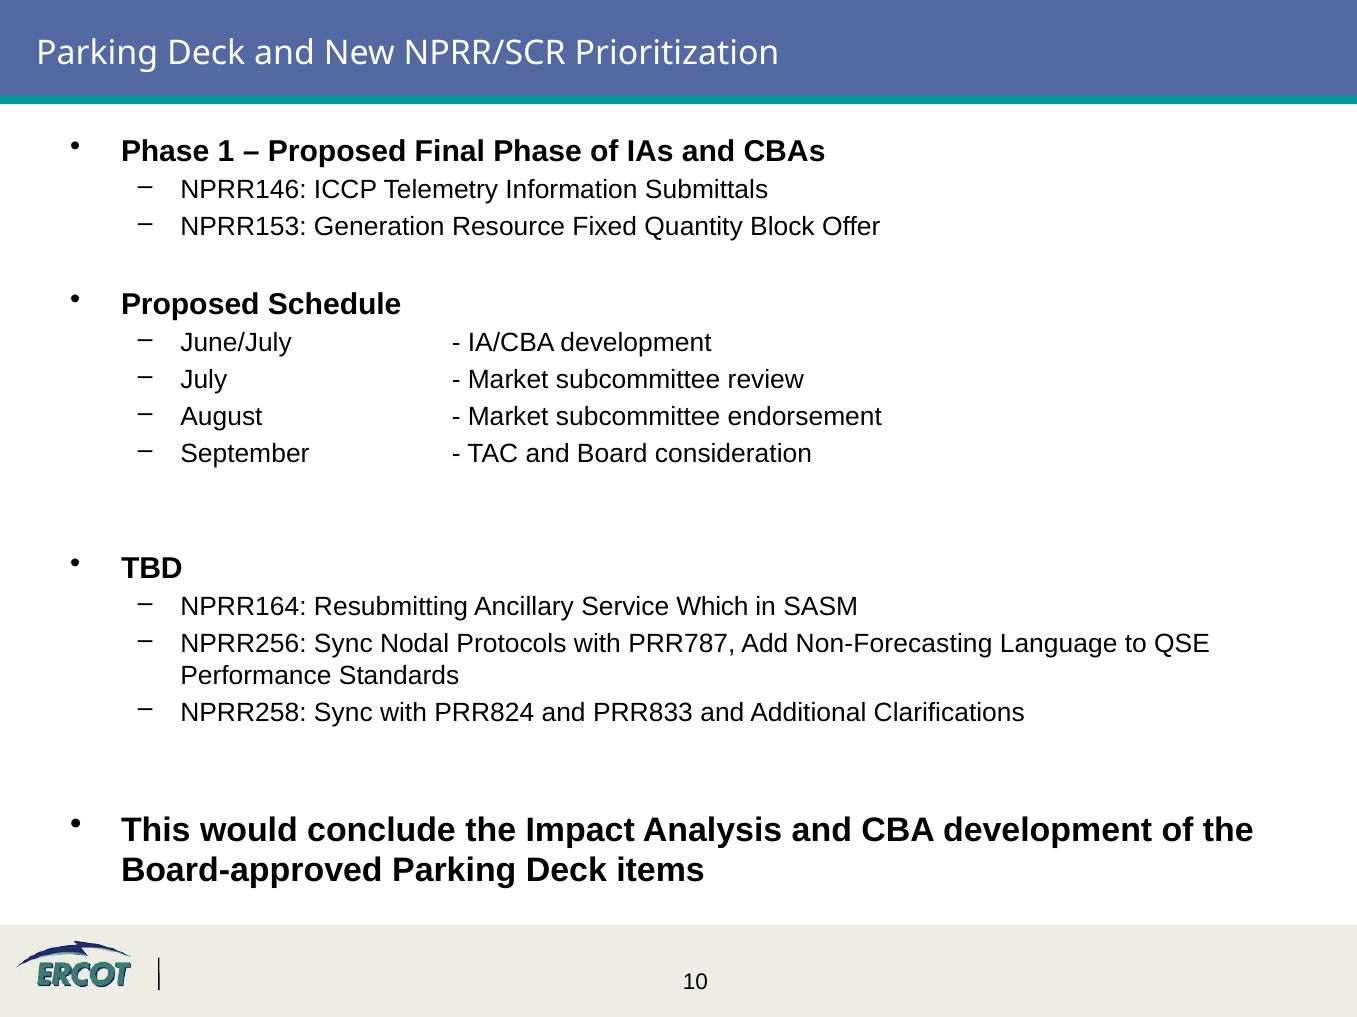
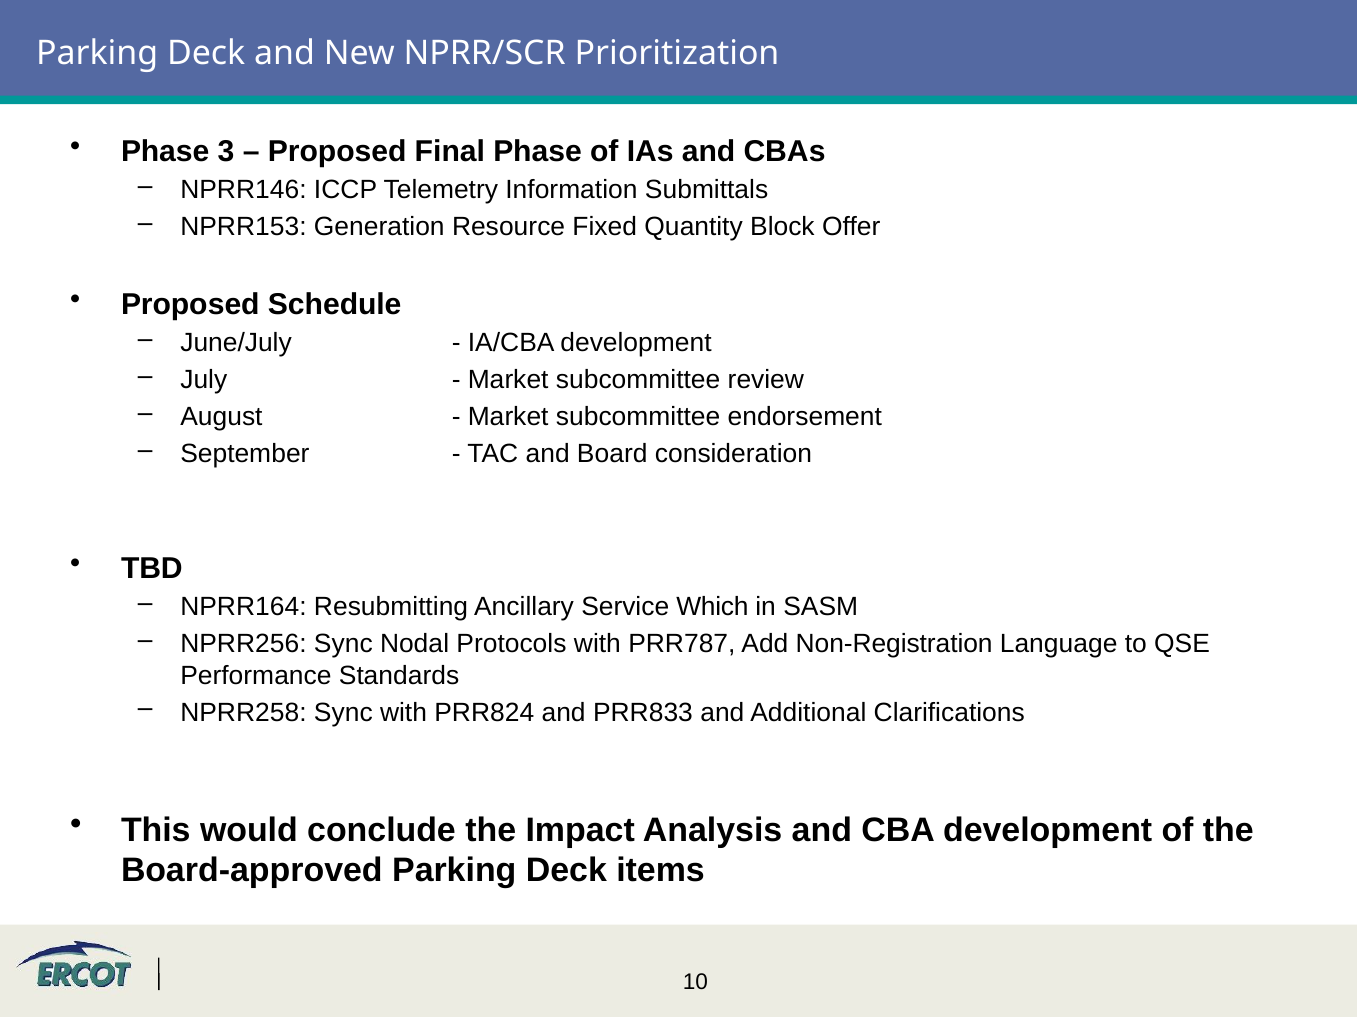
1: 1 -> 3
Non-Forecasting: Non-Forecasting -> Non-Registration
